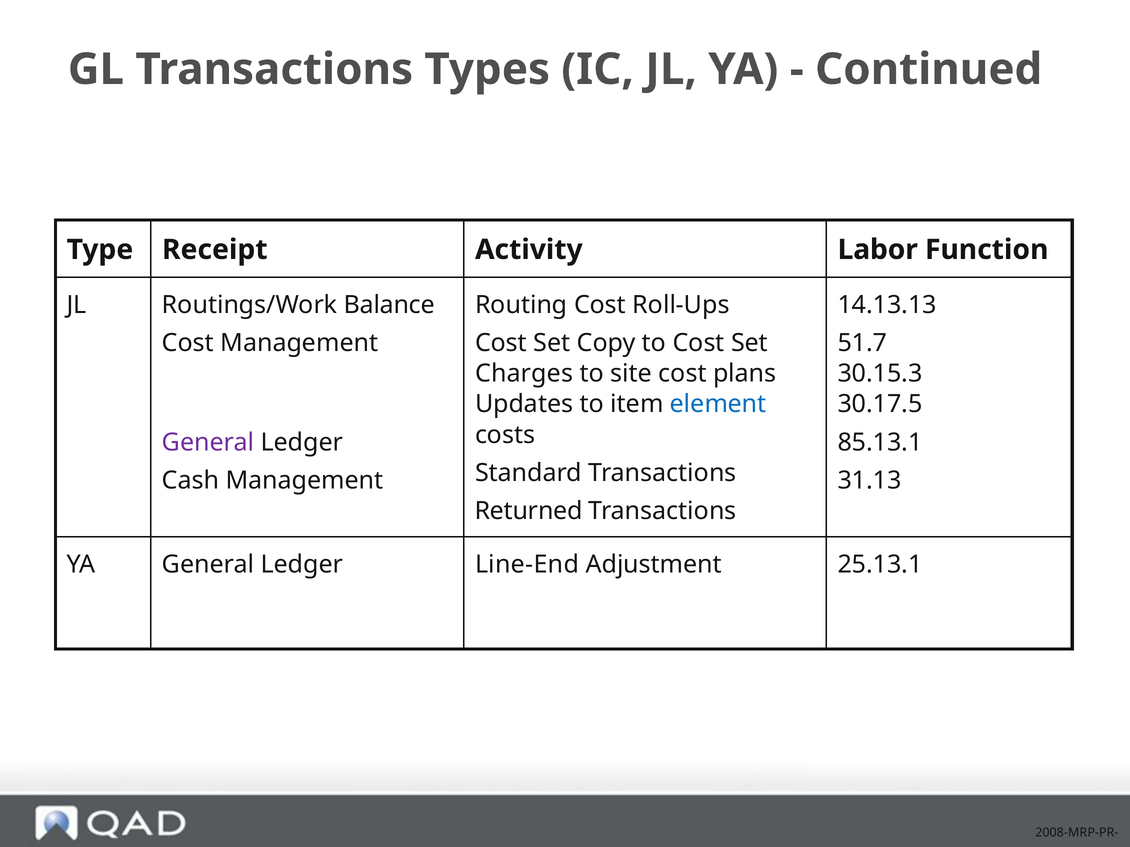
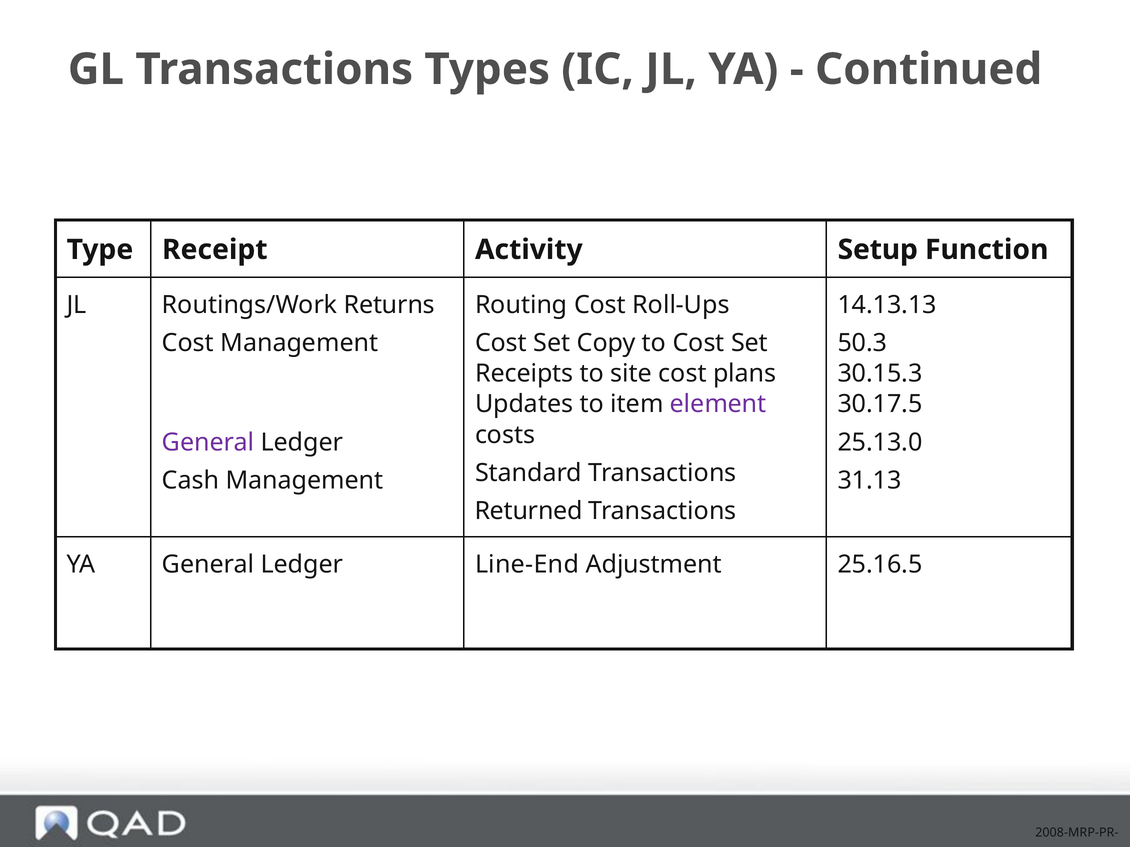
Labor: Labor -> Setup
Balance: Balance -> Returns
51.7: 51.7 -> 50.3
Charges: Charges -> Receipts
element colour: blue -> purple
85.13.1: 85.13.1 -> 25.13.0
25.13.1: 25.13.1 -> 25.16.5
